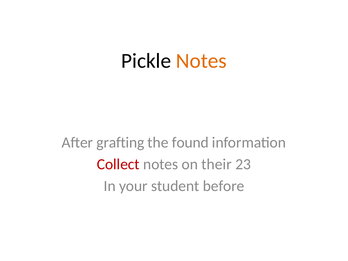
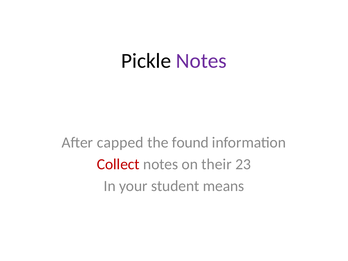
Notes at (201, 61) colour: orange -> purple
grafting: grafting -> capped
before: before -> means
